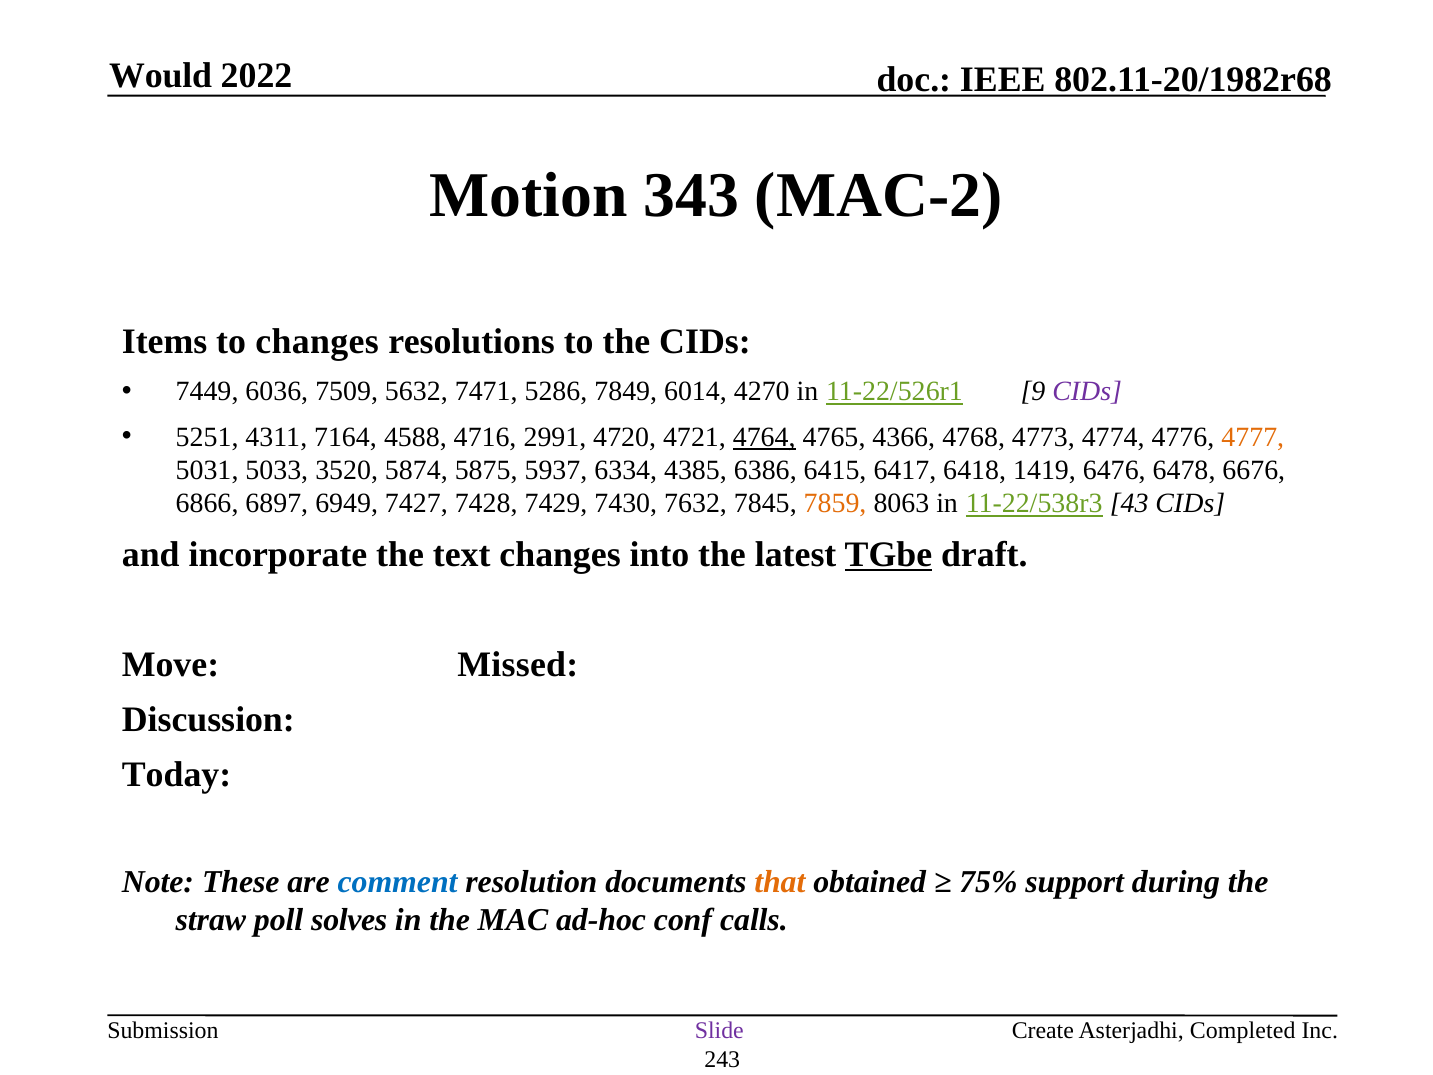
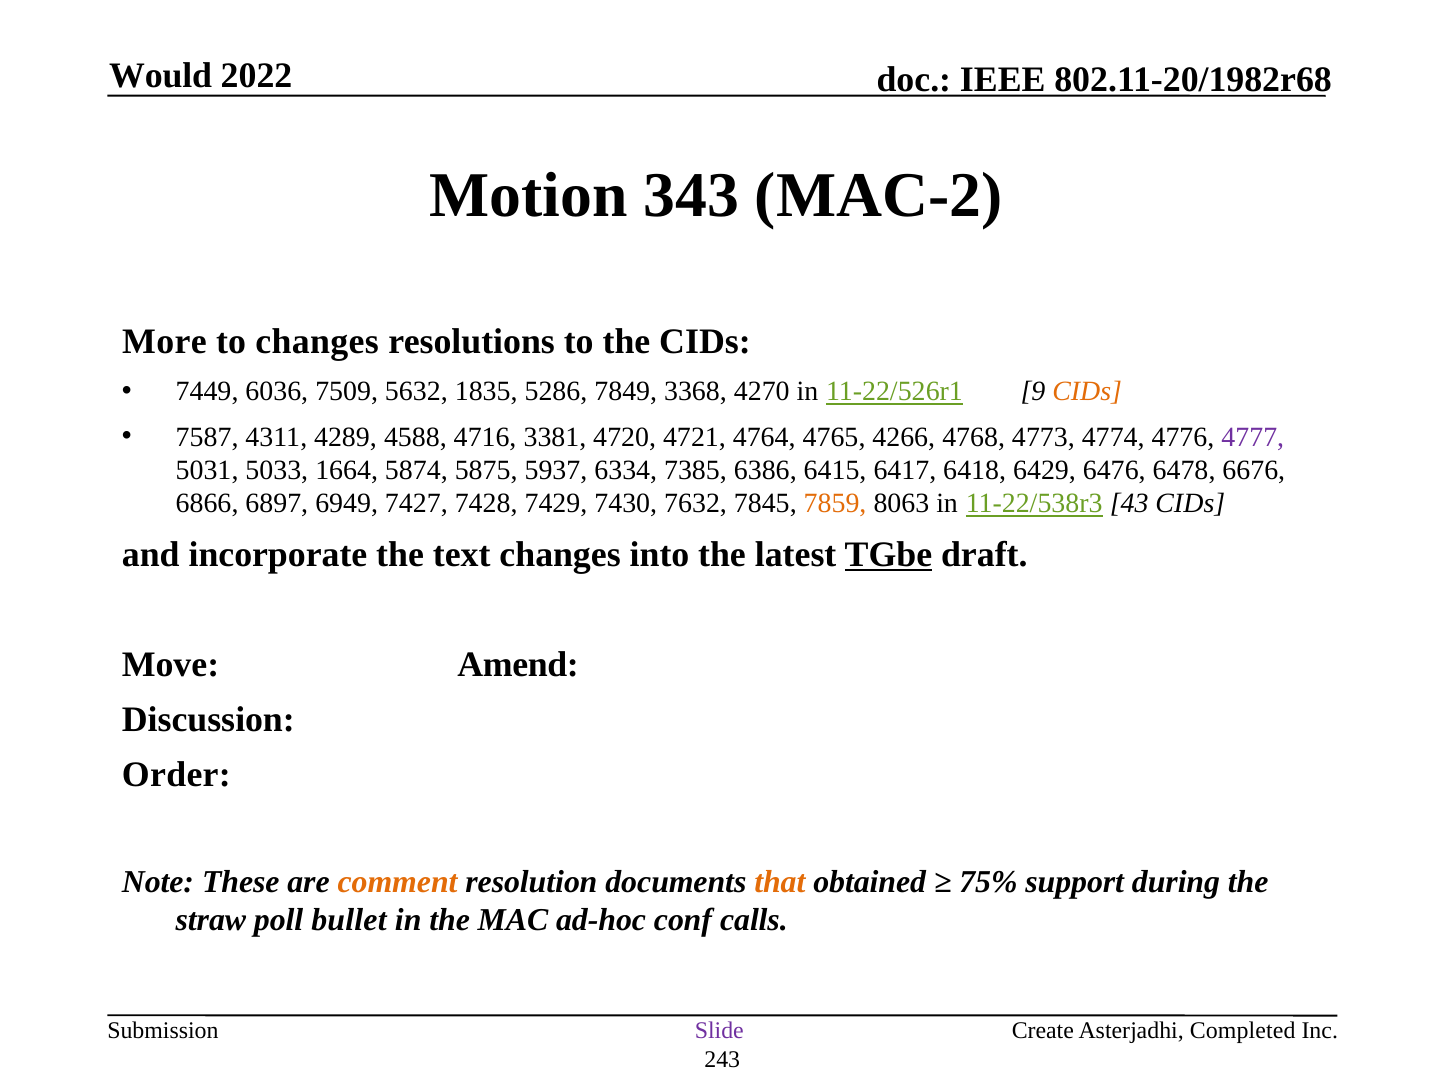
Items: Items -> More
7471: 7471 -> 1835
6014: 6014 -> 3368
CIDs at (1087, 391) colour: purple -> orange
5251: 5251 -> 7587
7164: 7164 -> 4289
2991: 2991 -> 3381
4764 underline: present -> none
4366: 4366 -> 4266
4777 colour: orange -> purple
3520: 3520 -> 1664
4385: 4385 -> 7385
1419: 1419 -> 6429
Missed: Missed -> Amend
Today: Today -> Order
comment colour: blue -> orange
solves: solves -> bullet
